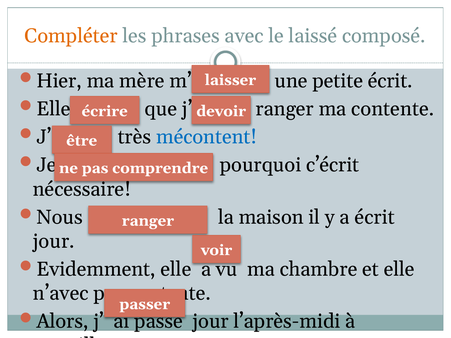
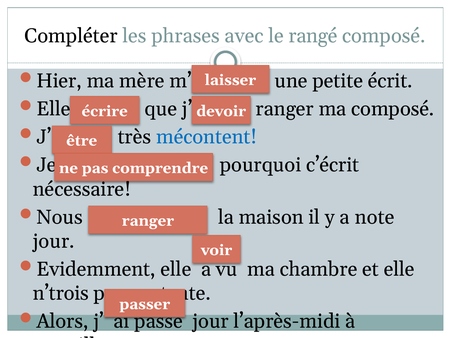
Compléter colour: orange -> black
le laissé: laissé -> rangé
ma contente: contente -> composé
y a écrit: écrit -> note
n’avec: n’avec -> n’trois
